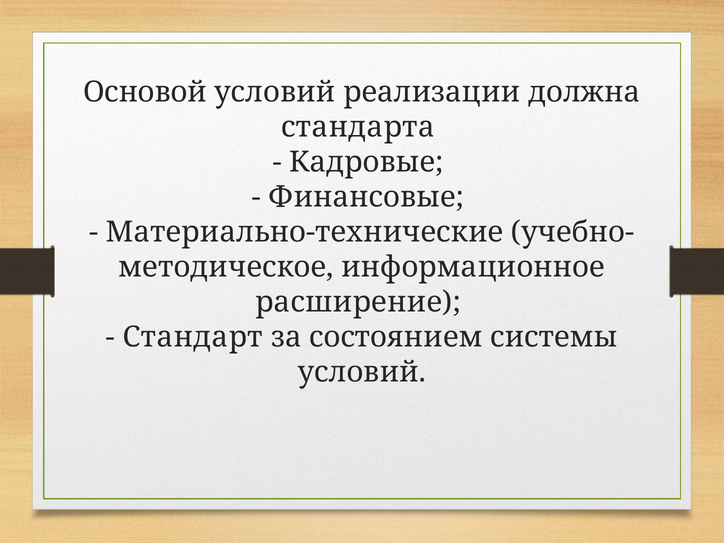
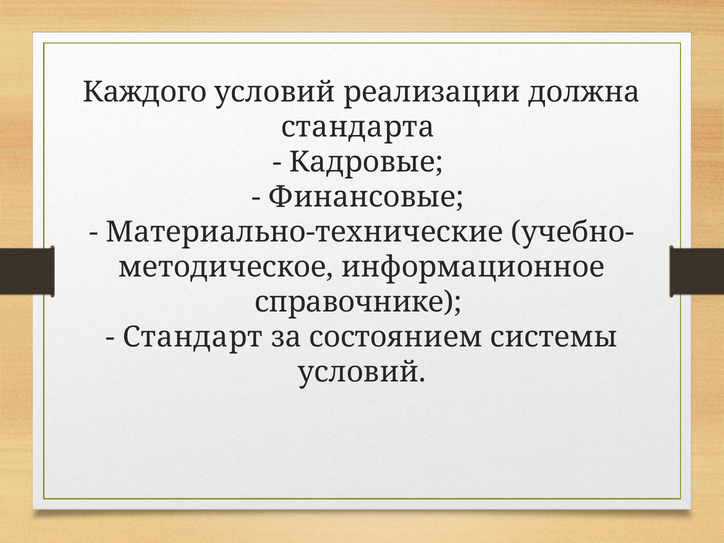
Основой: Основой -> Каждого
расширение: расширение -> справочнике
